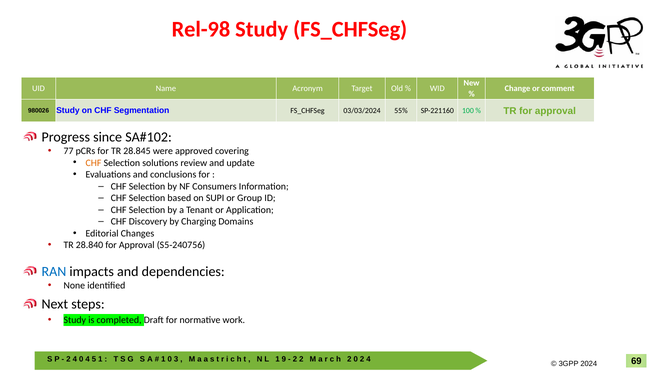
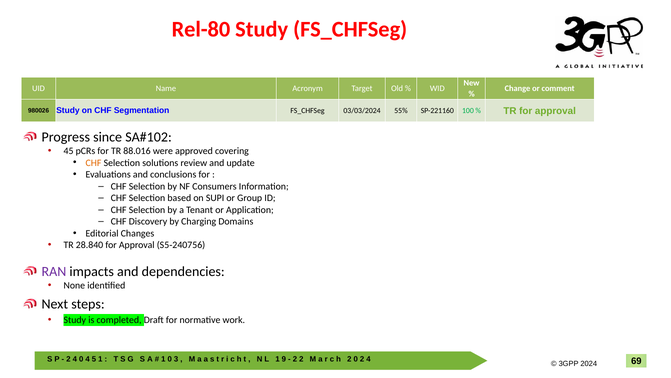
Rel-98: Rel-98 -> Rel-80
77: 77 -> 45
28.845: 28.845 -> 88.016
RAN colour: blue -> purple
